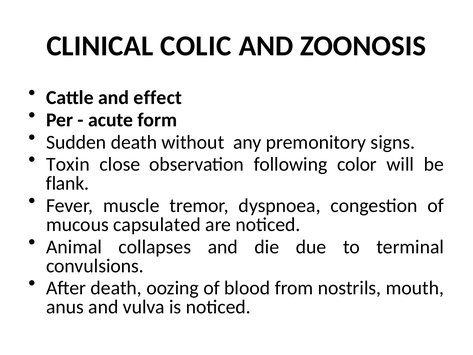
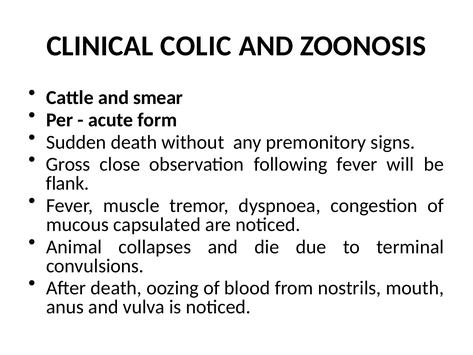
effect: effect -> smear
Toxin: Toxin -> Gross
following color: color -> fever
